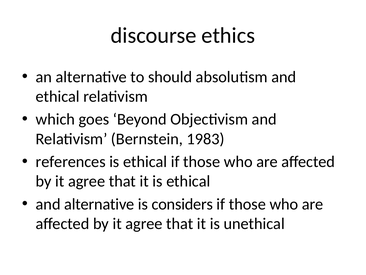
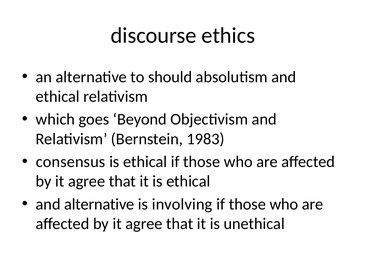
references: references -> consensus
considers: considers -> involving
